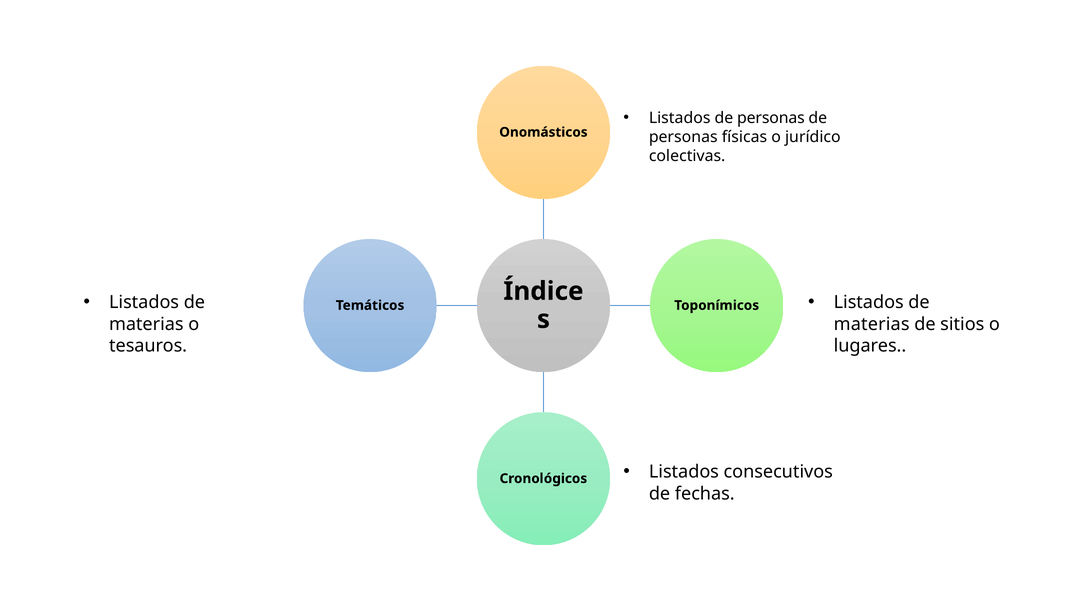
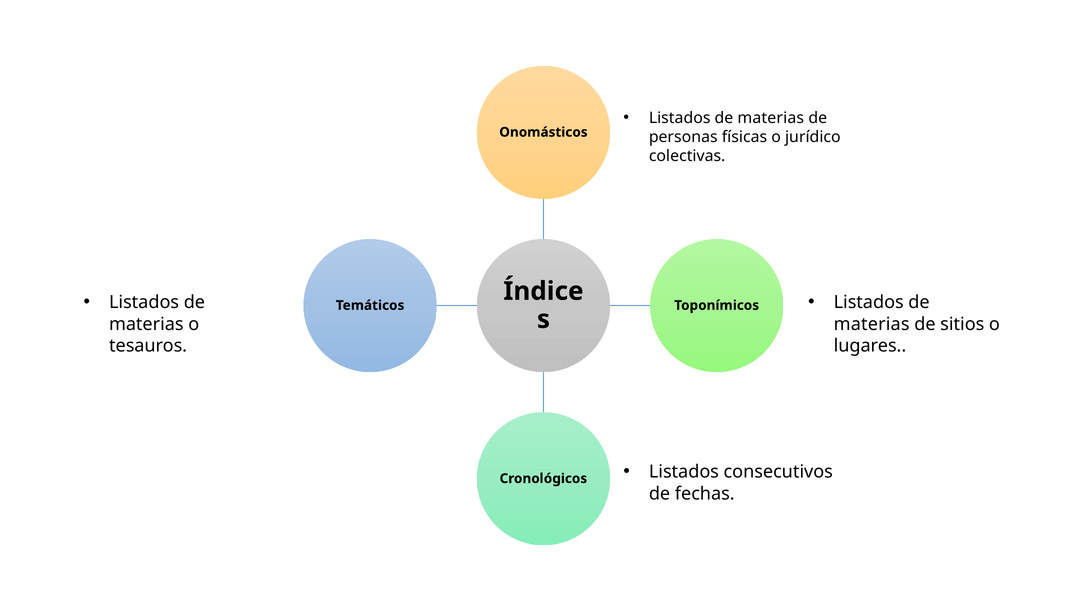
personas at (771, 118): personas -> materias
